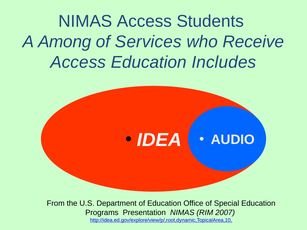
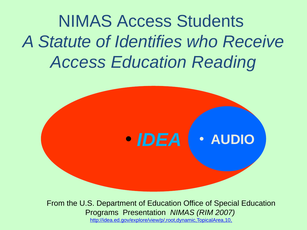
Among: Among -> Statute
Services: Services -> Identifies
Includes: Includes -> Reading
IDEA colour: white -> light blue
